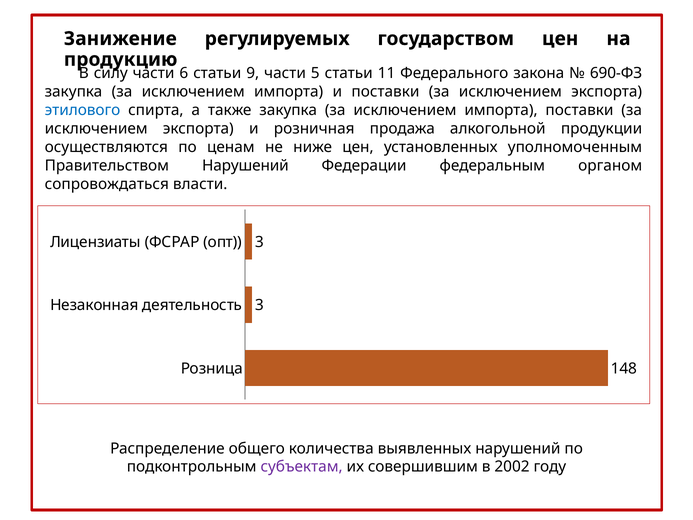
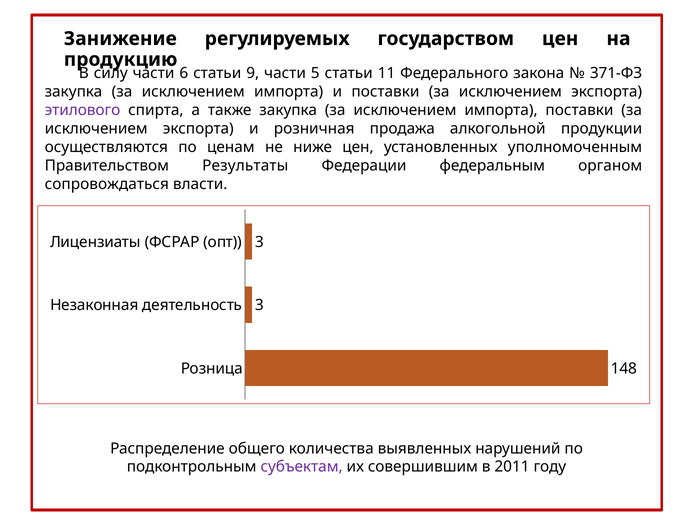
690-ФЗ: 690-ФЗ -> 371-ФЗ
этилового colour: blue -> purple
Правительством Нарушений: Нарушений -> Результаты
2002: 2002 -> 2011
